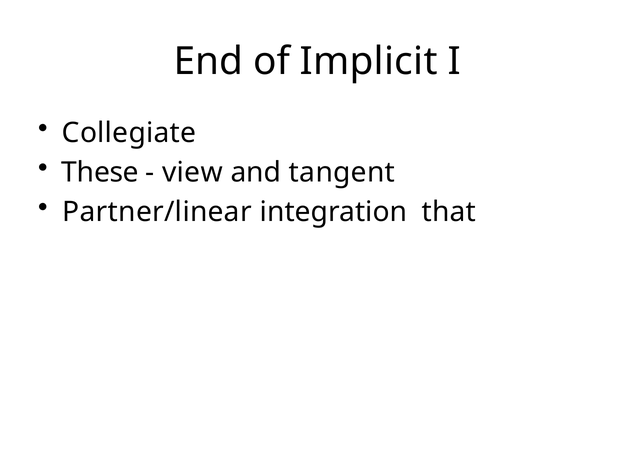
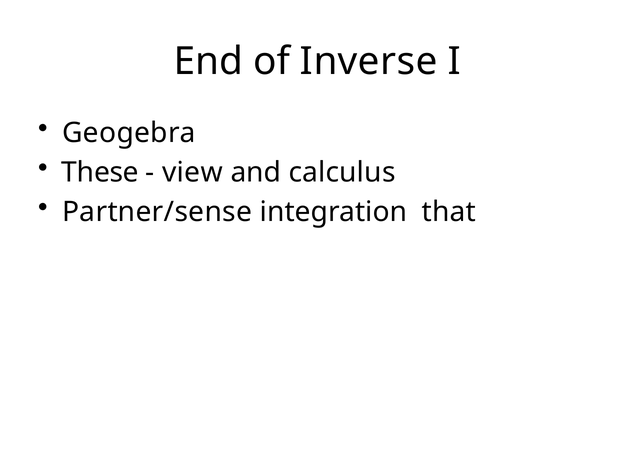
Implicit: Implicit -> Inverse
Collegiate: Collegiate -> Geogebra
tangent: tangent -> calculus
Partner/linear: Partner/linear -> Partner/sense
